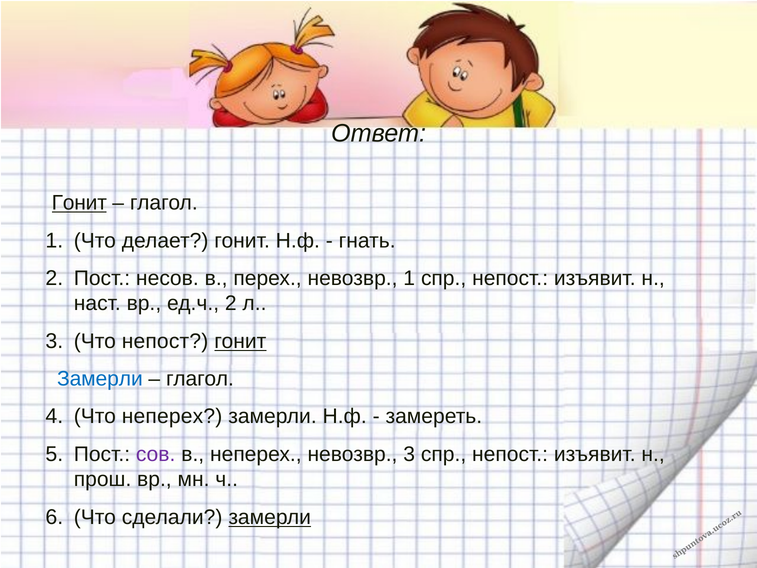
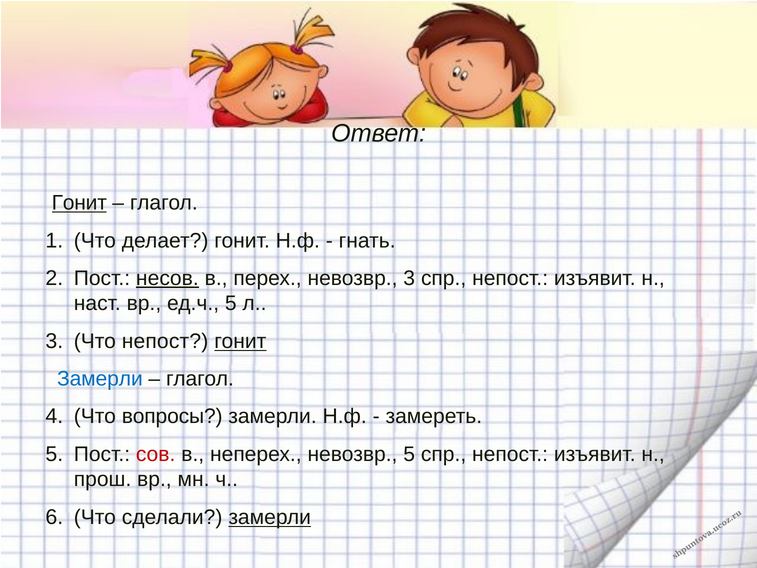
несов underline: none -> present
невозвр 1: 1 -> 3
ед.ч 2: 2 -> 5
Что неперех: неперех -> вопросы
сов colour: purple -> red
невозвр 3: 3 -> 5
